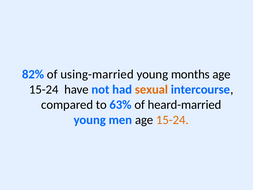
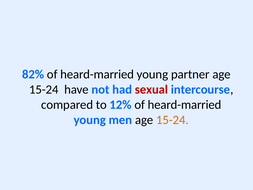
82% of using-married: using-married -> heard-married
months: months -> partner
sexual colour: orange -> red
63%: 63% -> 12%
